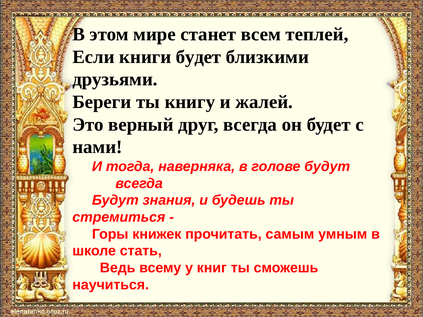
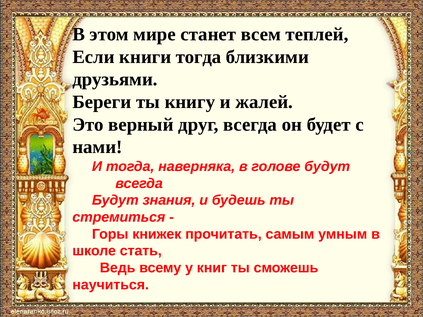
книги будет: будет -> тогда
